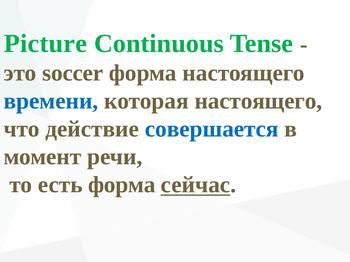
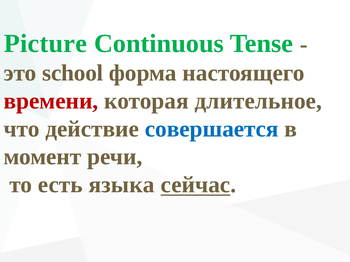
soccer: soccer -> school
времени colour: blue -> red
которая настоящего: настоящего -> длительное
есть форма: форма -> языка
